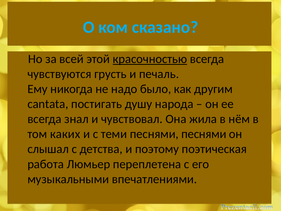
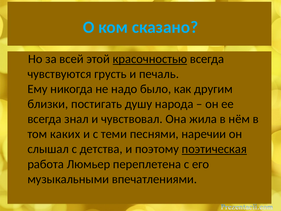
cantata: cantata -> близки
песнями песнями: песнями -> наречии
поэтическая underline: none -> present
